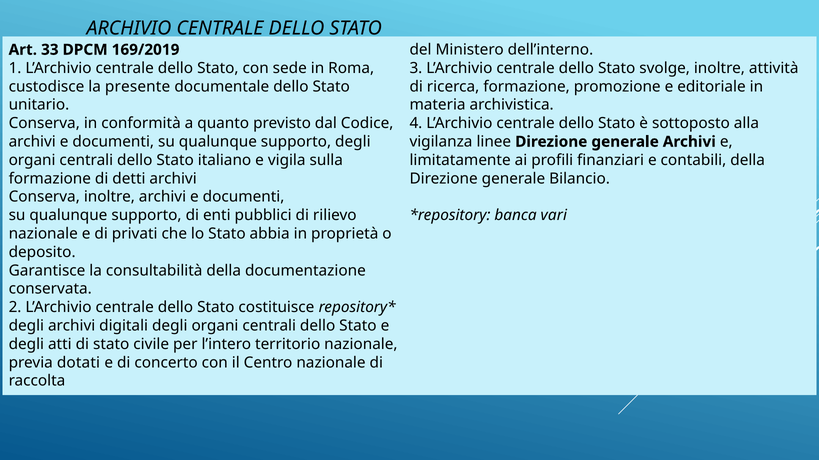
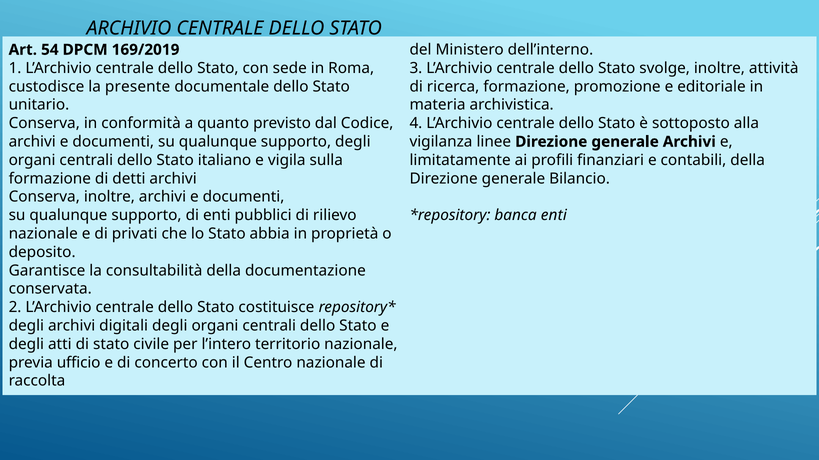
33: 33 -> 54
banca vari: vari -> enti
dotati: dotati -> ufficio
